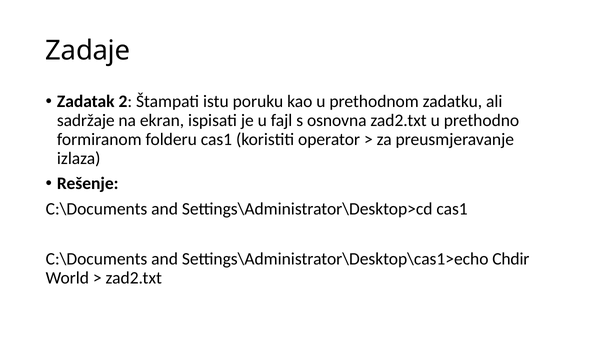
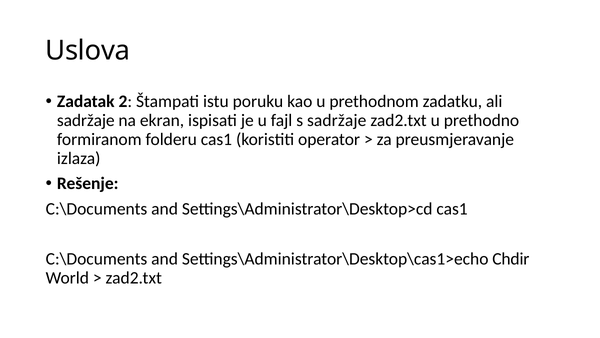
Zadaje: Zadaje -> Uslova
s osnovna: osnovna -> sadržaje
